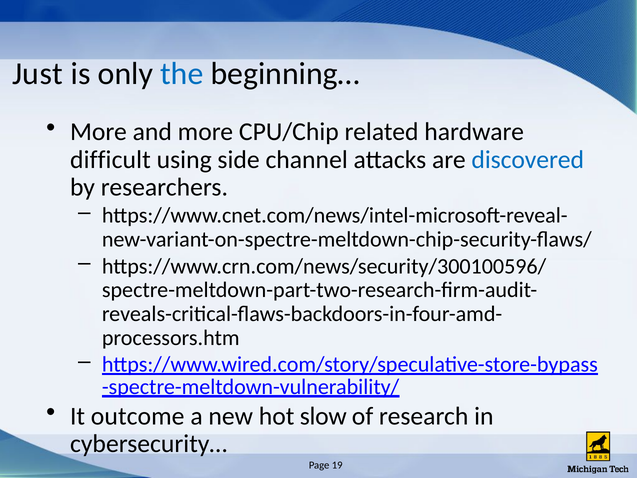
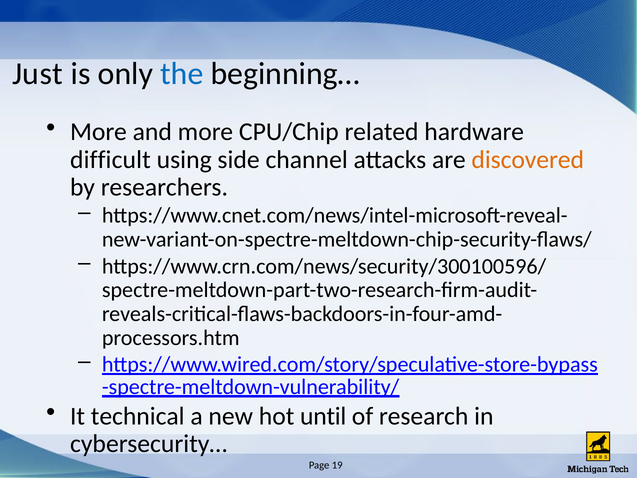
discovered colour: blue -> orange
outcome: outcome -> technical
slow: slow -> until
